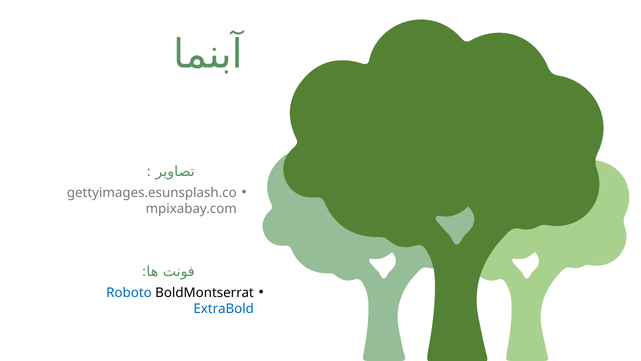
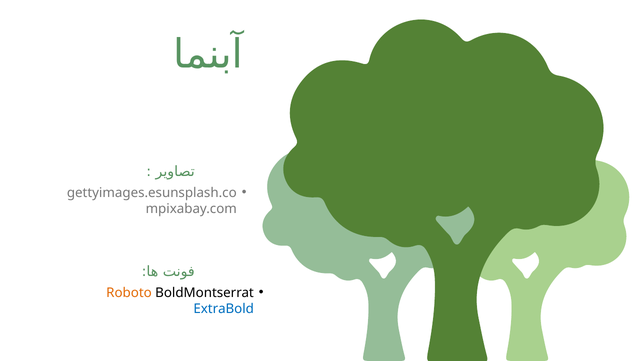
Roboto colour: blue -> orange
